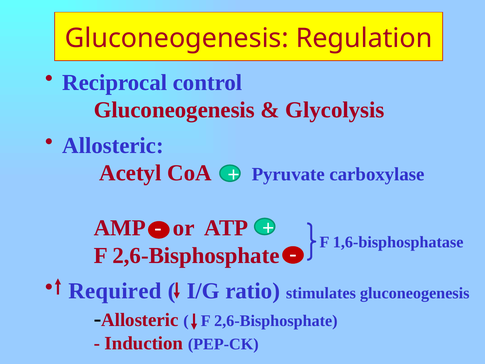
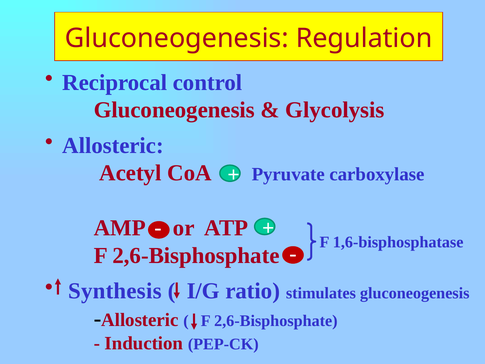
Required: Required -> Synthesis
